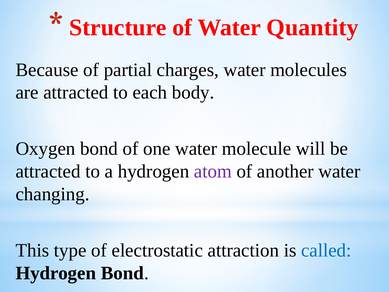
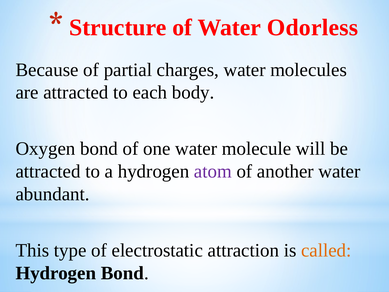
Quantity: Quantity -> Odorless
changing: changing -> abundant
called colour: blue -> orange
